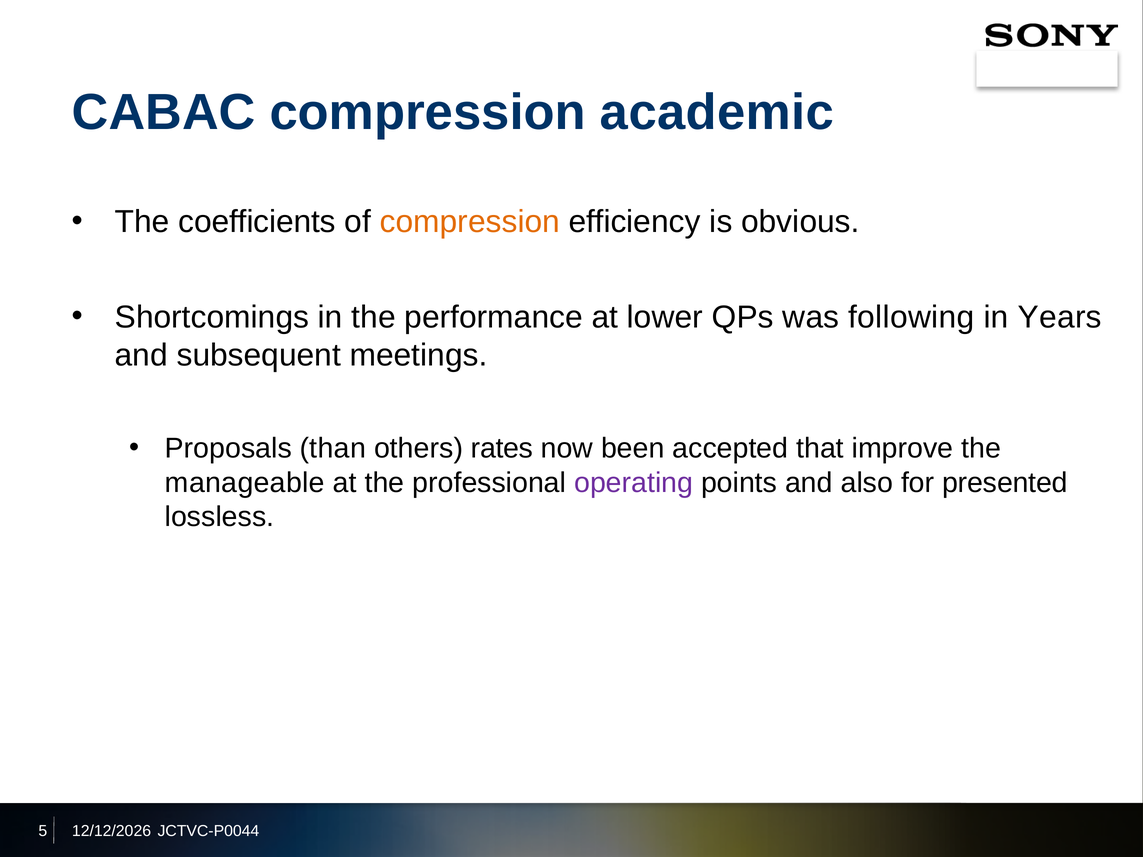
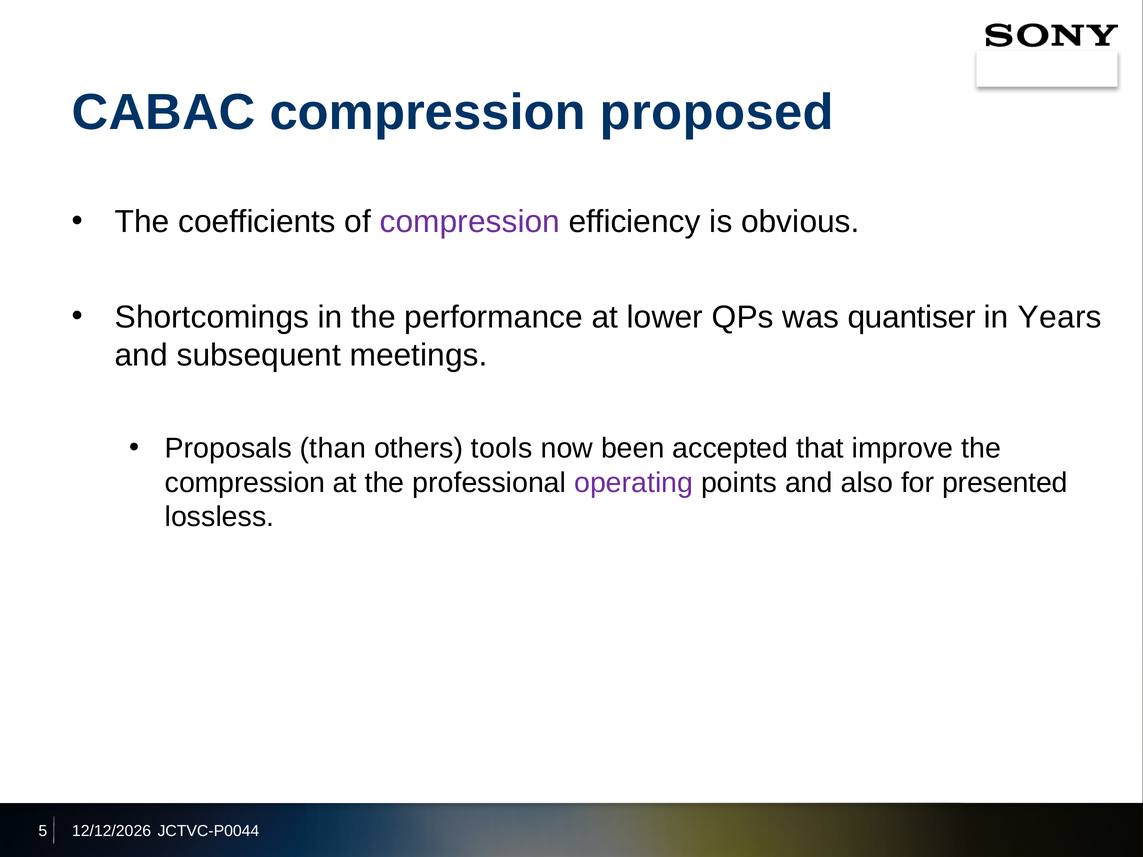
academic: academic -> proposed
compression at (470, 222) colour: orange -> purple
following: following -> quantiser
rates: rates -> tools
manageable at (245, 483): manageable -> compression
